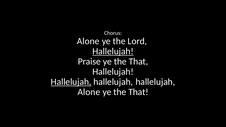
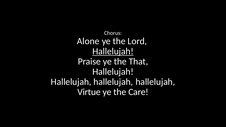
Hallelujah at (71, 82) underline: present -> none
Alone at (89, 92): Alone -> Virtue
That at (138, 92): That -> Care
